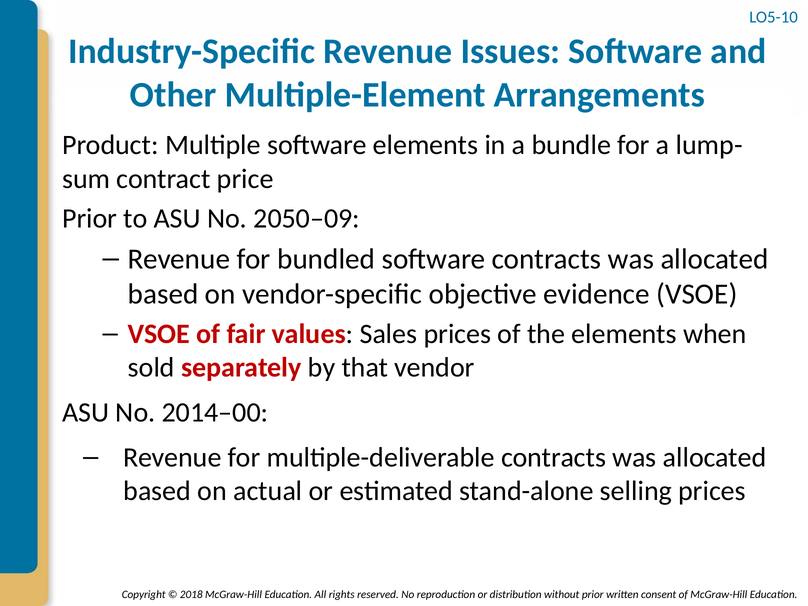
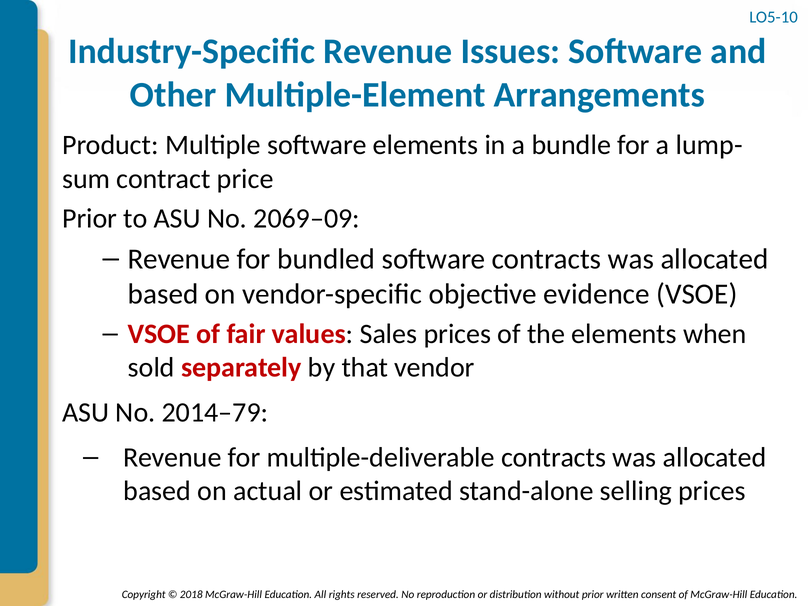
2050–09: 2050–09 -> 2069–09
2014–00: 2014–00 -> 2014–79
